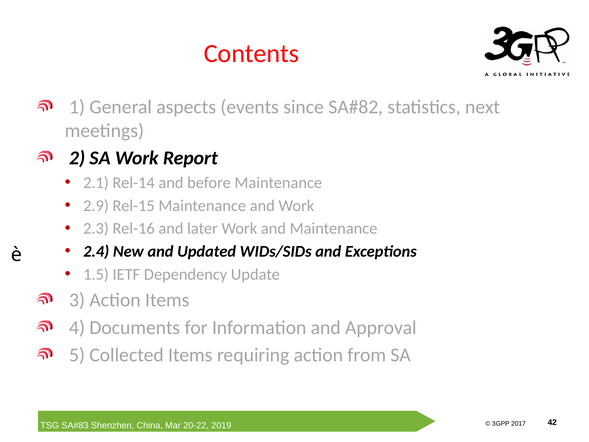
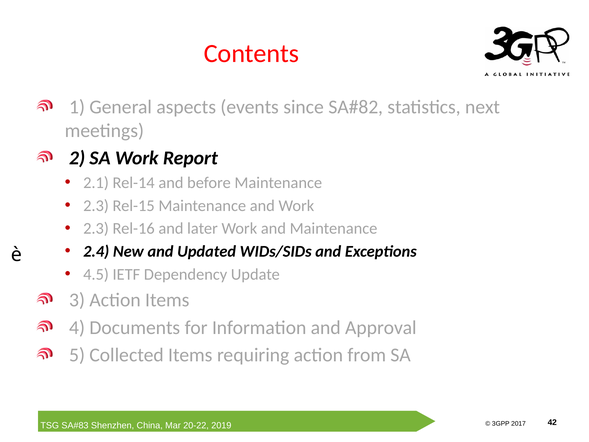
2.9 at (96, 206): 2.9 -> 2.3
1.5: 1.5 -> 4.5
